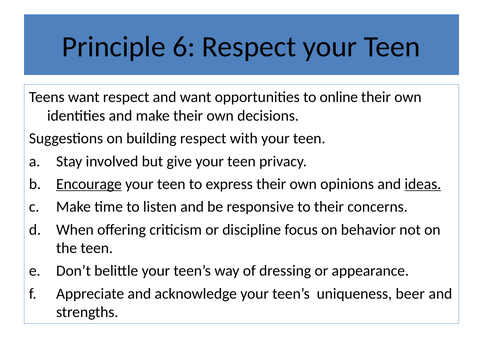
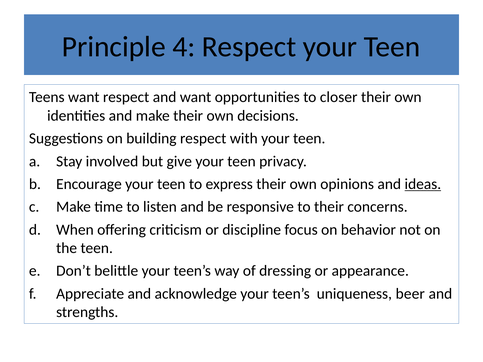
6: 6 -> 4
online: online -> closer
Encourage underline: present -> none
